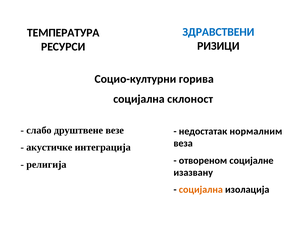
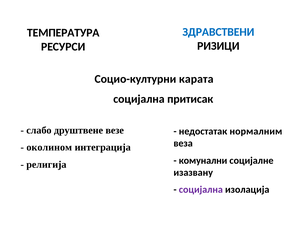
горива: горива -> карата
склоност: склоност -> притисак
акустичке: акустичке -> околином
отвореном: отвореном -> комунални
социјална at (201, 189) colour: orange -> purple
